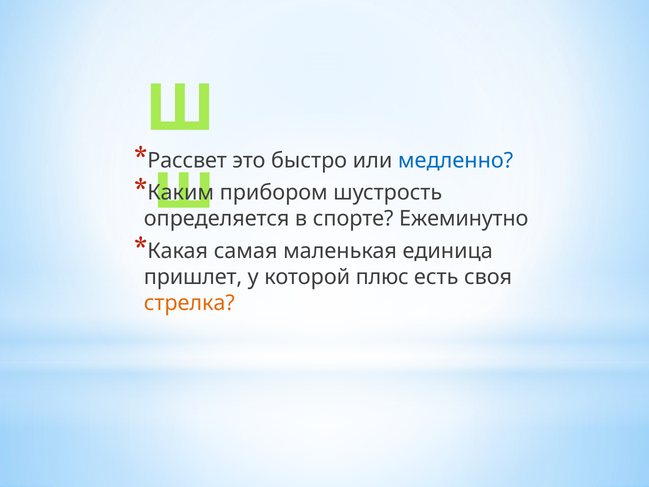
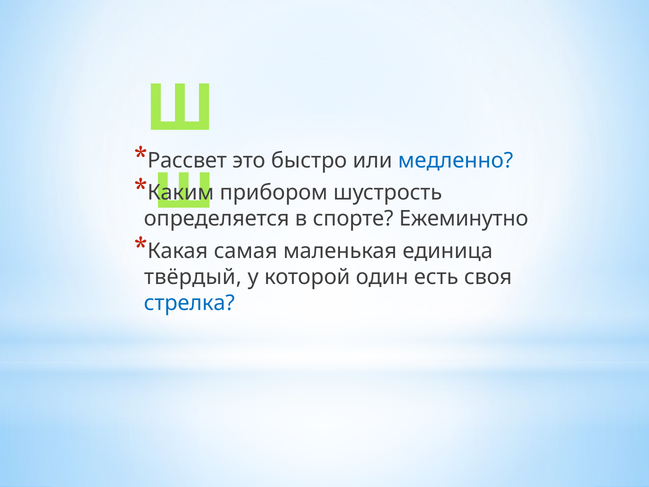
пришлет: пришлет -> твёрдый
плюс: плюс -> один
стрелка colour: orange -> blue
